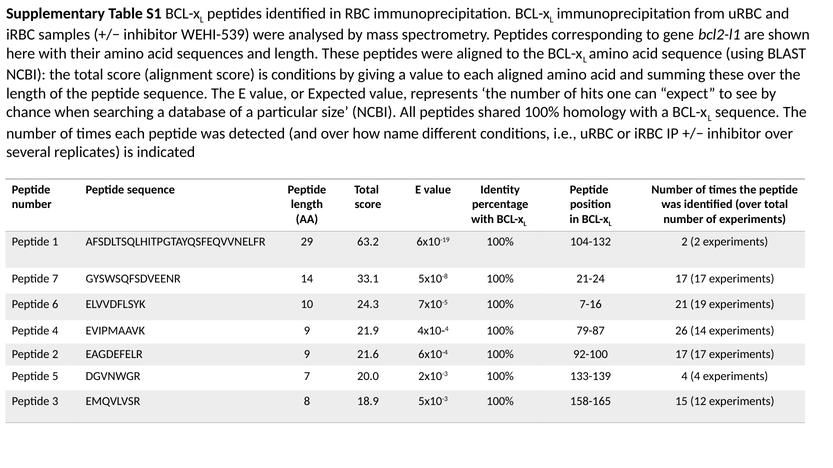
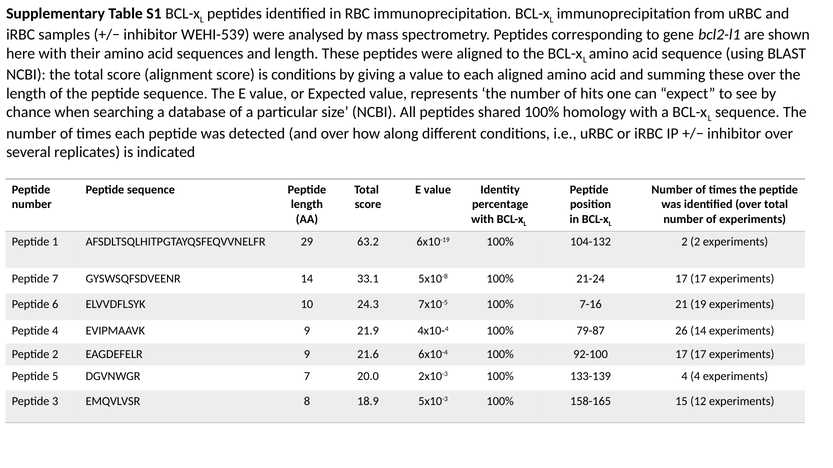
name: name -> along
